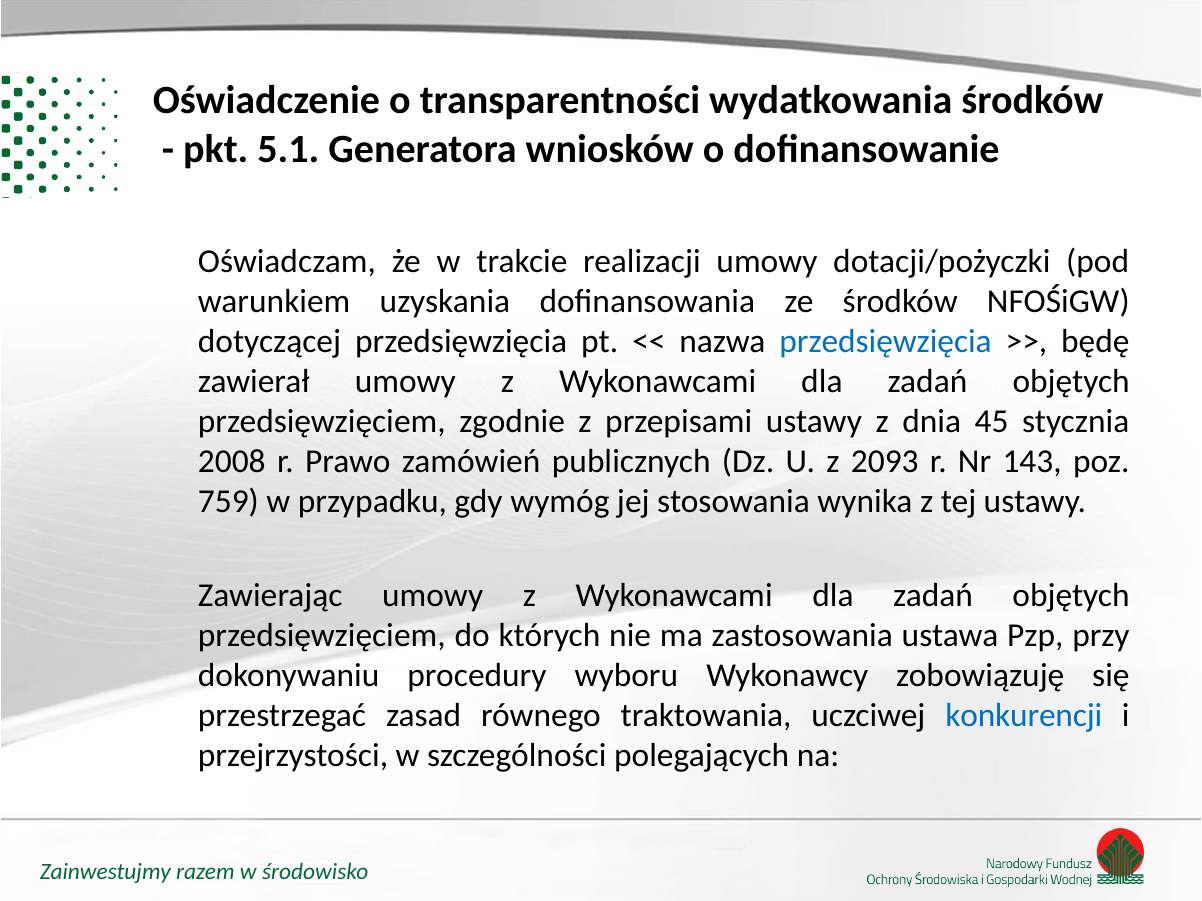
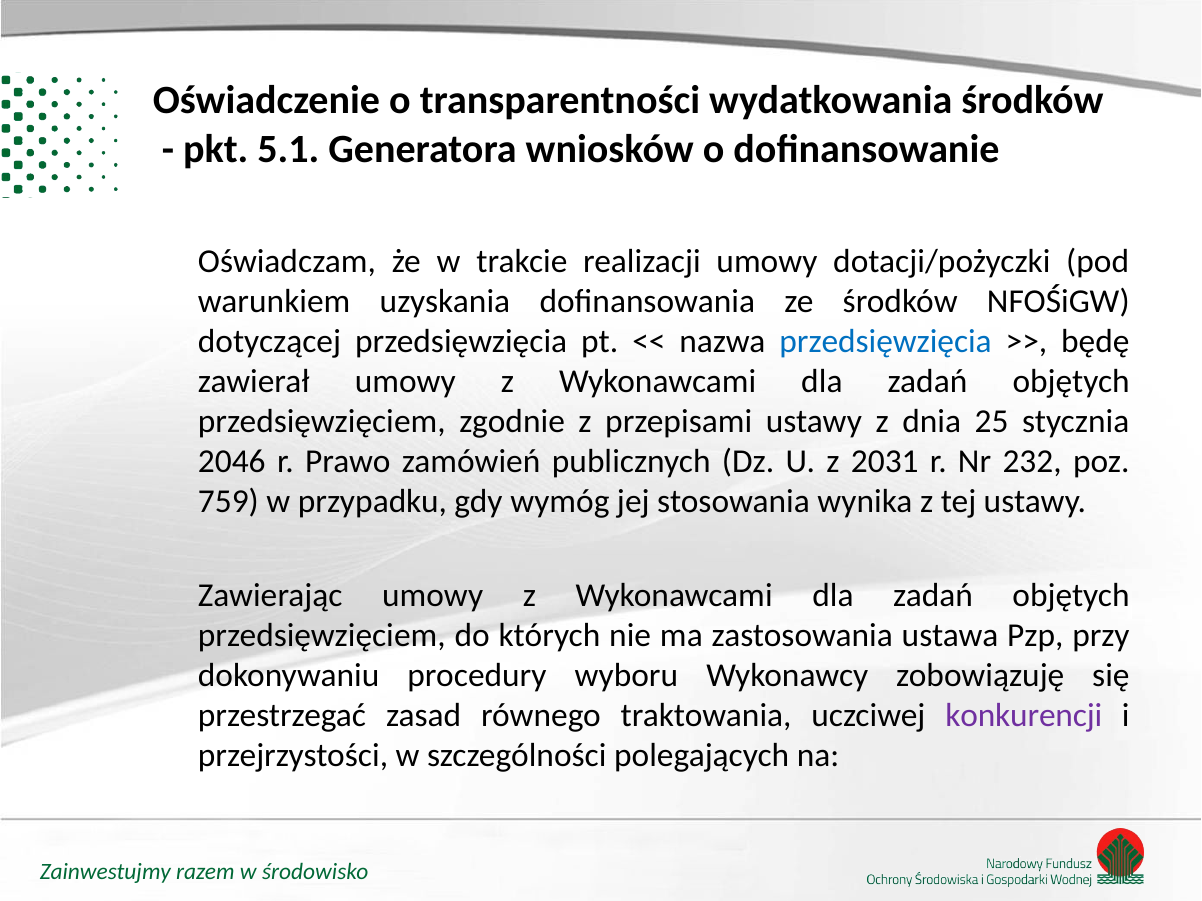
45: 45 -> 25
2008: 2008 -> 2046
2093: 2093 -> 2031
143: 143 -> 232
konkurencji colour: blue -> purple
